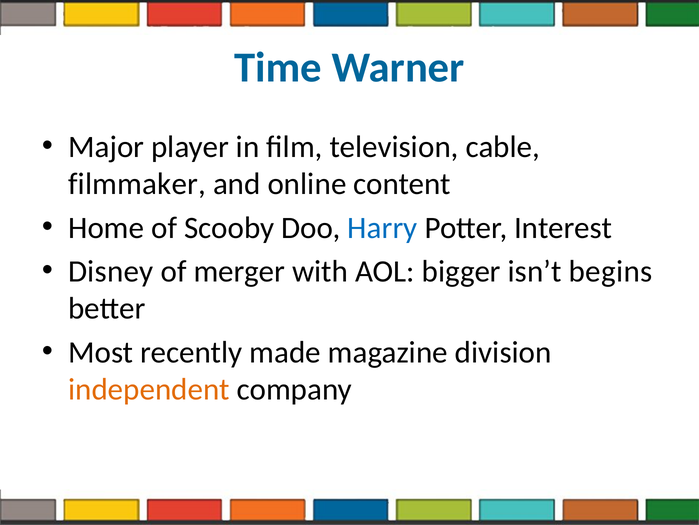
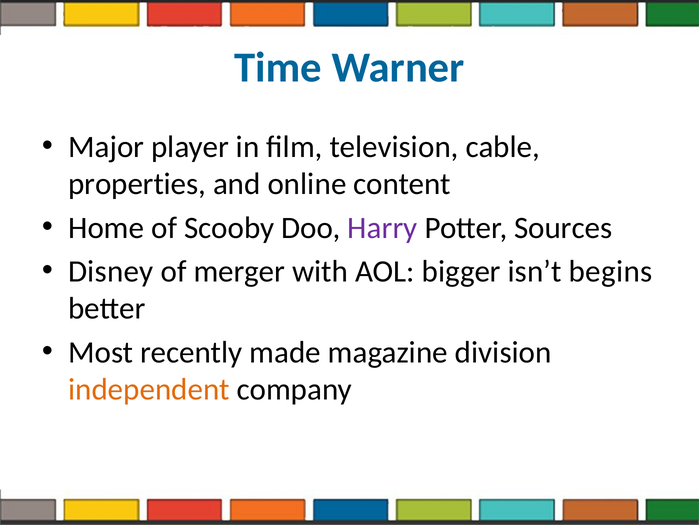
filmmaker: filmmaker -> properties
Harry colour: blue -> purple
Interest: Interest -> Sources
